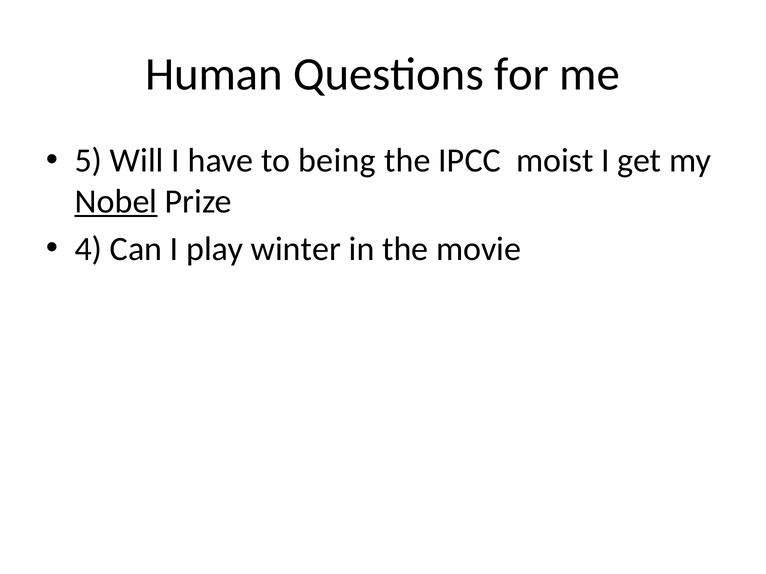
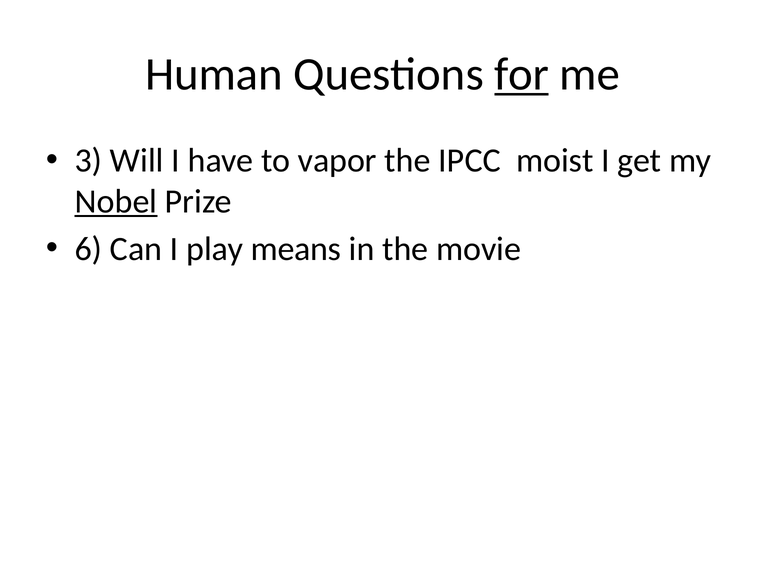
for underline: none -> present
5: 5 -> 3
being: being -> vapor
4: 4 -> 6
winter: winter -> means
